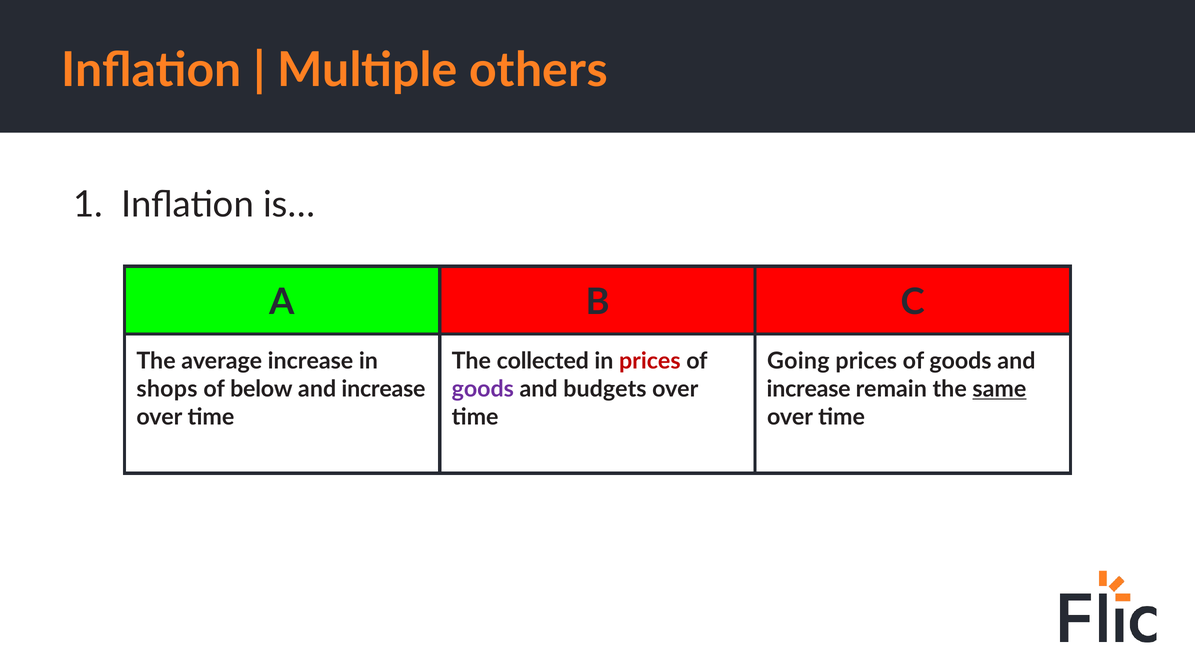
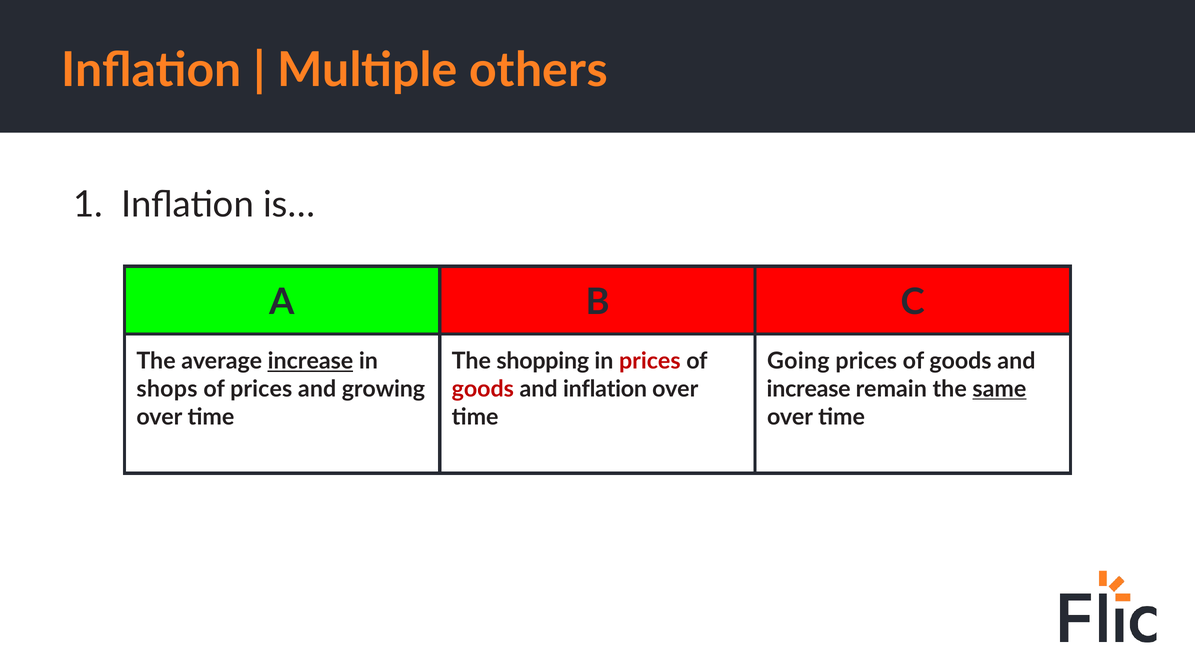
increase at (310, 361) underline: none -> present
collected: collected -> shopping
of below: below -> prices
increase at (383, 389): increase -> growing
goods at (483, 389) colour: purple -> red
and budgets: budgets -> inflation
